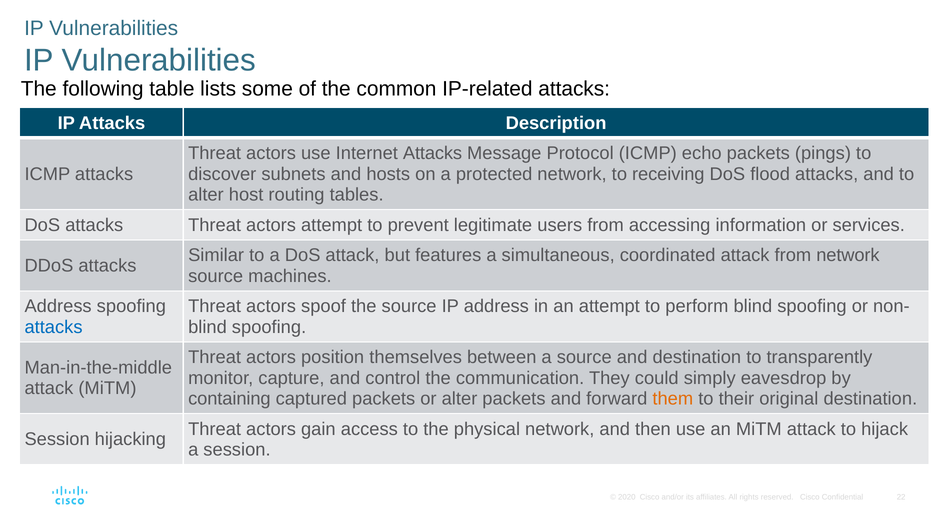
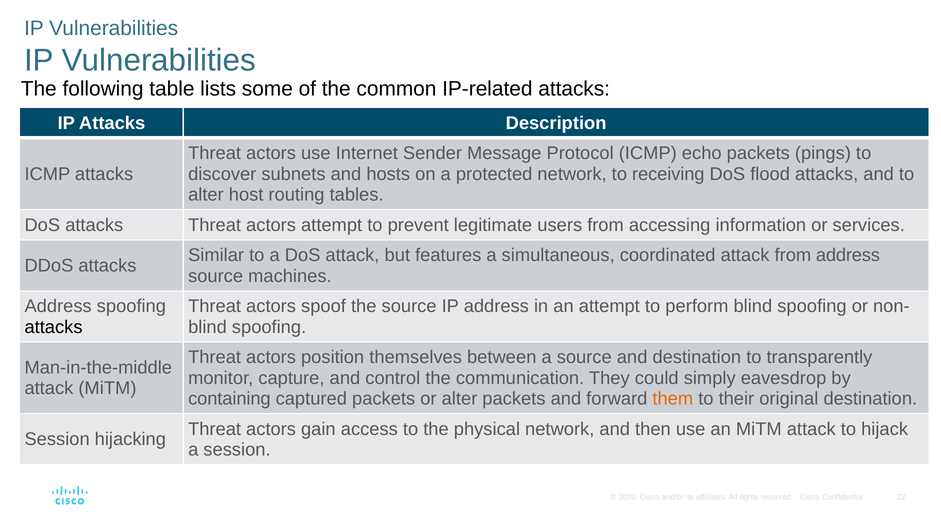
Internet Attacks: Attacks -> Sender
from network: network -> address
attacks at (54, 327) colour: blue -> black
